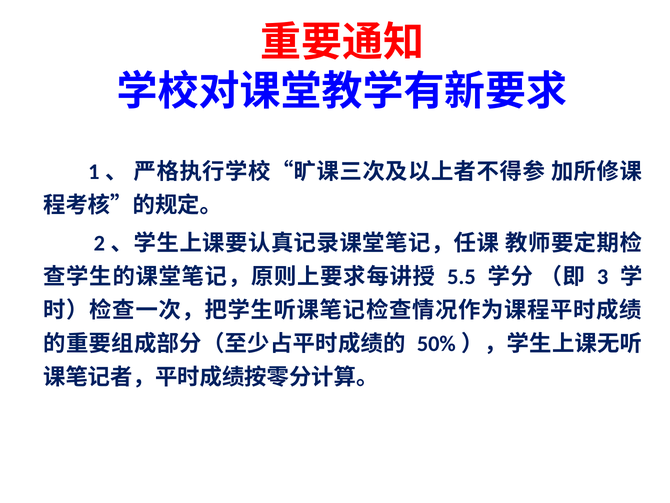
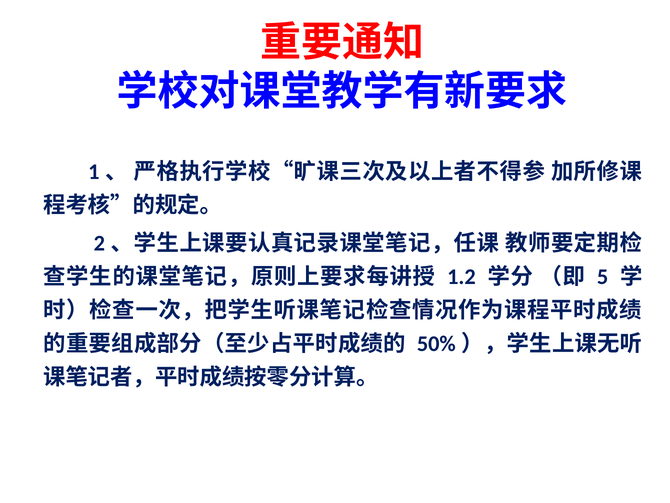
5.5: 5.5 -> 1.2
3: 3 -> 5
